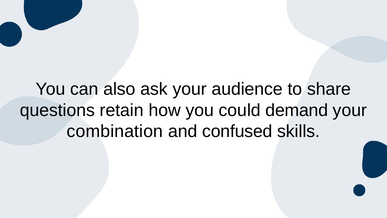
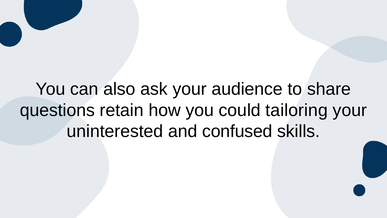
demand: demand -> tailoring
combination: combination -> uninterested
